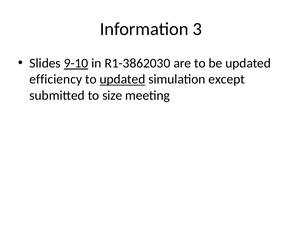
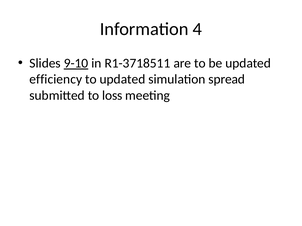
3: 3 -> 4
R1-3862030: R1-3862030 -> R1-3718511
updated at (123, 79) underline: present -> none
except: except -> spread
size: size -> loss
